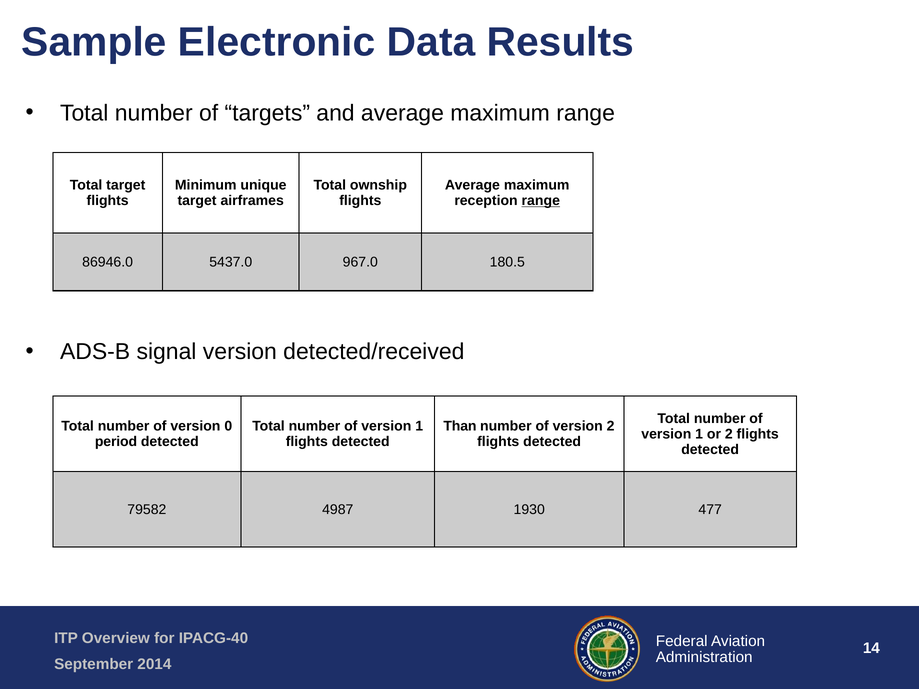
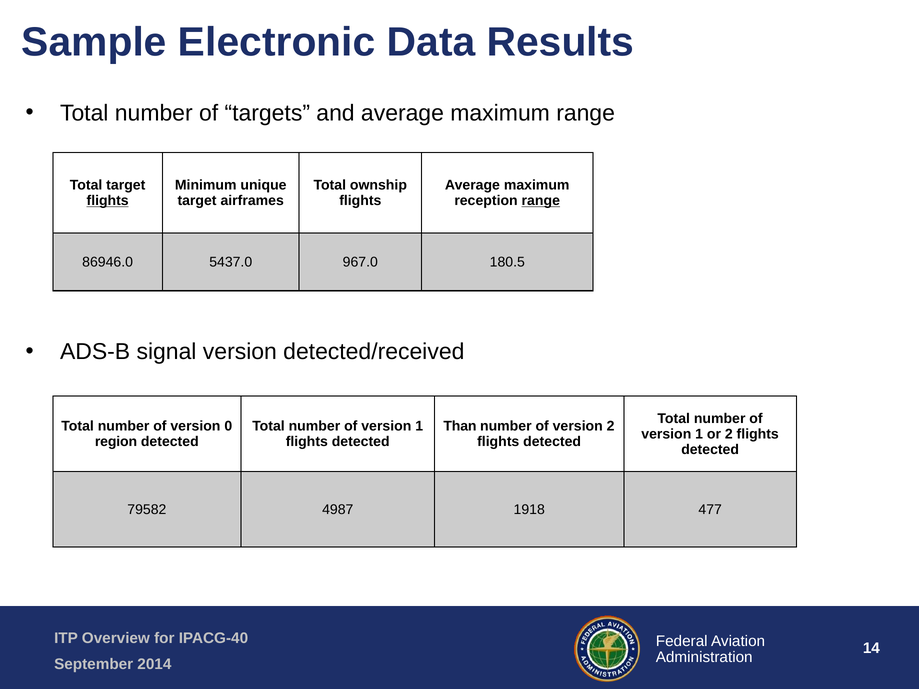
flights at (108, 201) underline: none -> present
period: period -> region
1930: 1930 -> 1918
